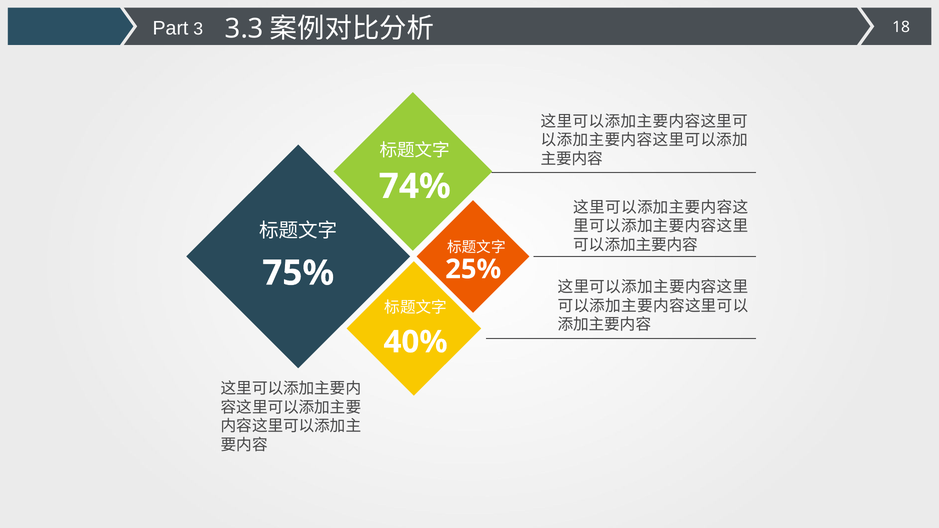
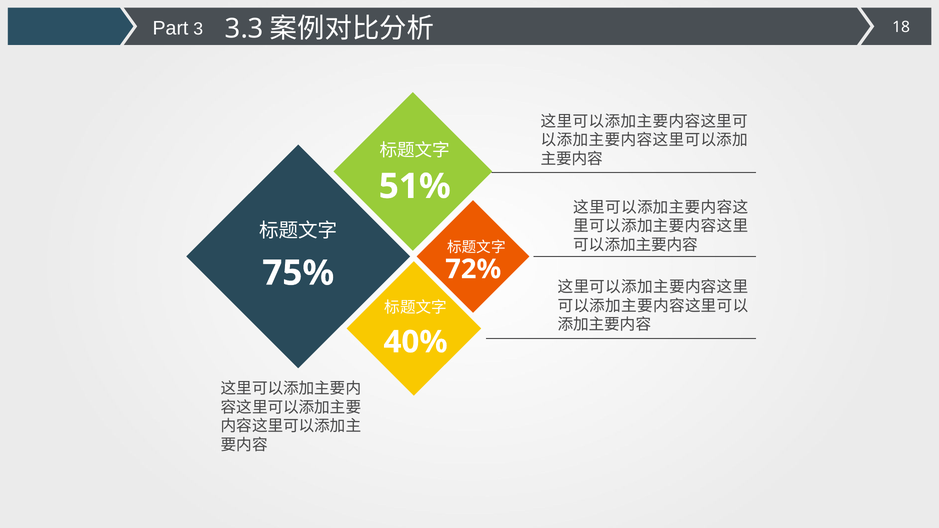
74%: 74% -> 51%
25%: 25% -> 72%
